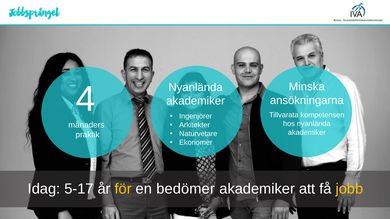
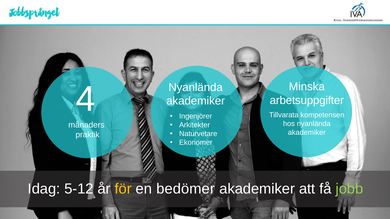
ansökningarna: ansökningarna -> arbetsuppgifter
5-17: 5-17 -> 5-12
jobb colour: yellow -> light green
